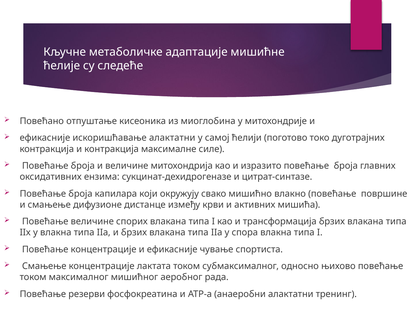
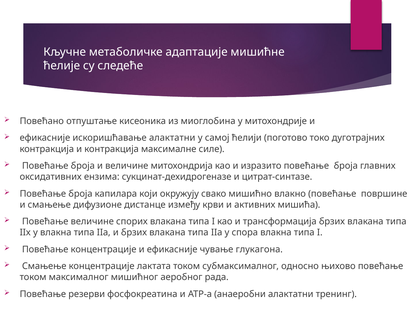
спортиста: спортиста -> глукагона
